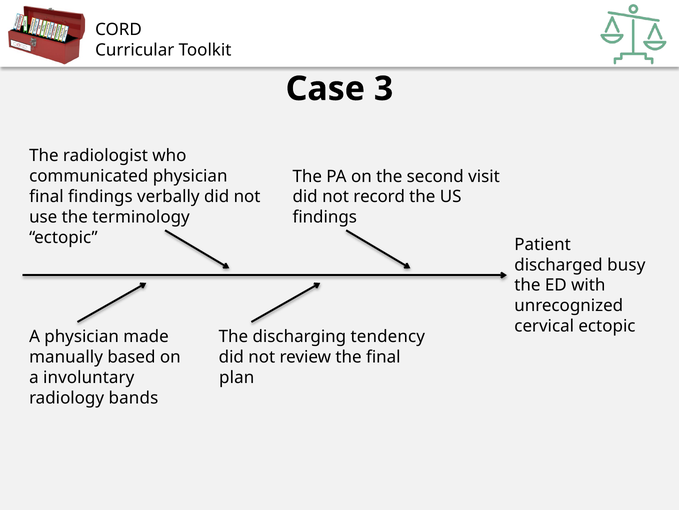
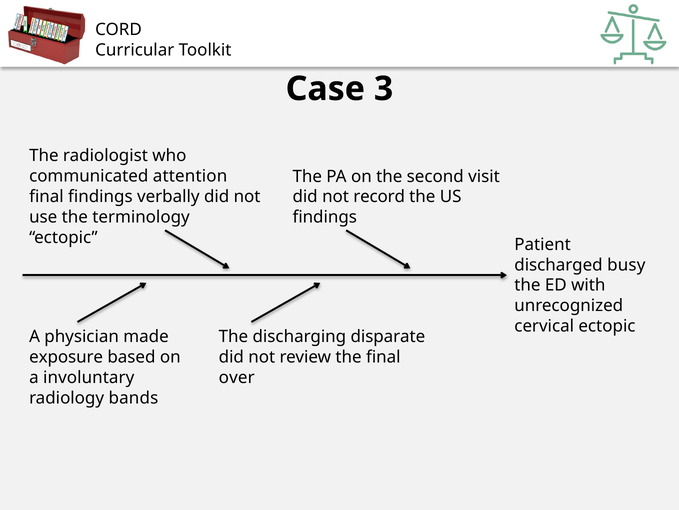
communicated physician: physician -> attention
tendency: tendency -> disparate
manually: manually -> exposure
plan: plan -> over
